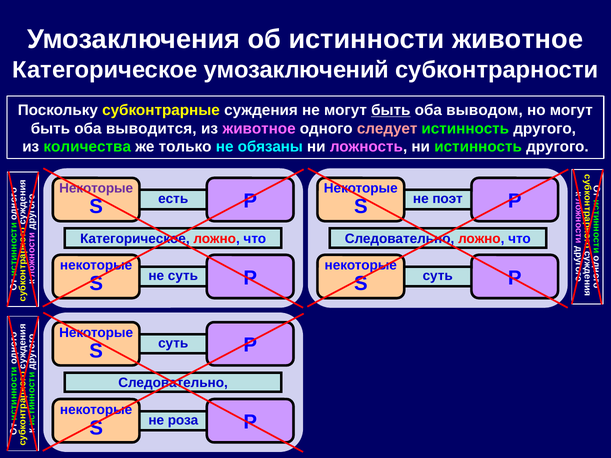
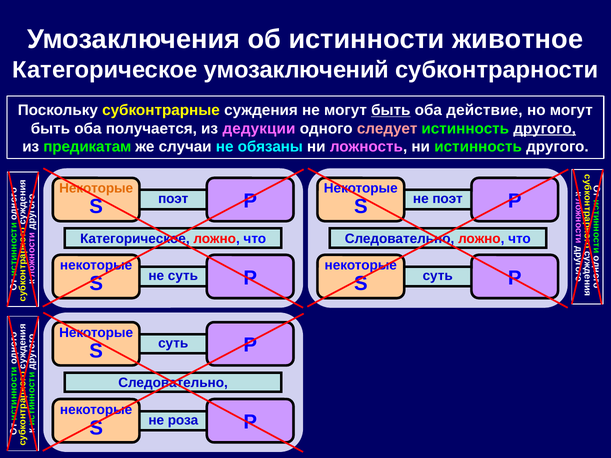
выводом: выводом -> действие
выводится: выводится -> получается
из животное: животное -> дедукции
другого at (545, 129) underline: none -> present
количества: количества -> предикатам
только: только -> случаи
Некоторые at (96, 189) colour: purple -> orange
есть at (173, 199): есть -> поэт
